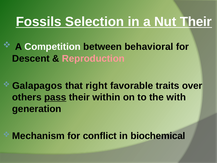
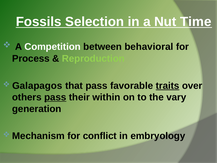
Nut Their: Their -> Time
Descent: Descent -> Process
Reproduction colour: pink -> light green
that right: right -> pass
traits underline: none -> present
with: with -> vary
biochemical: biochemical -> embryology
